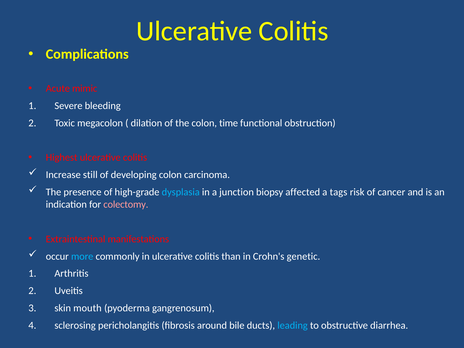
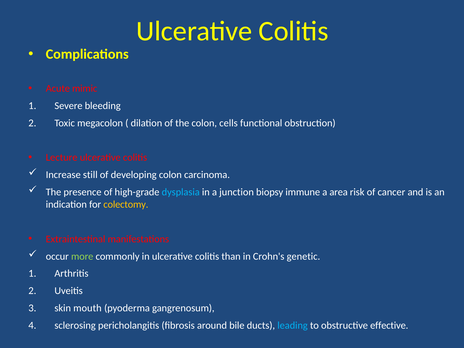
time: time -> cells
Highest: Highest -> Lecture
affected: affected -> immune
tags: tags -> area
colectomy colour: pink -> yellow
more colour: light blue -> light green
diarrhea: diarrhea -> effective
